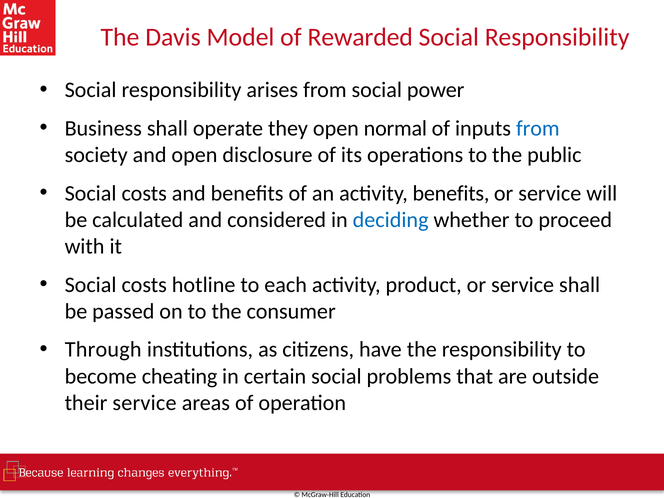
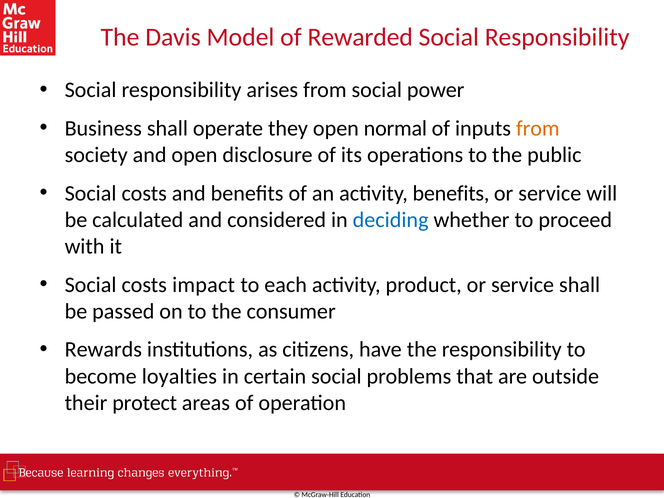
from at (538, 128) colour: blue -> orange
hotline: hotline -> impact
Through: Through -> Rewards
cheating: cheating -> loyalties
their service: service -> protect
